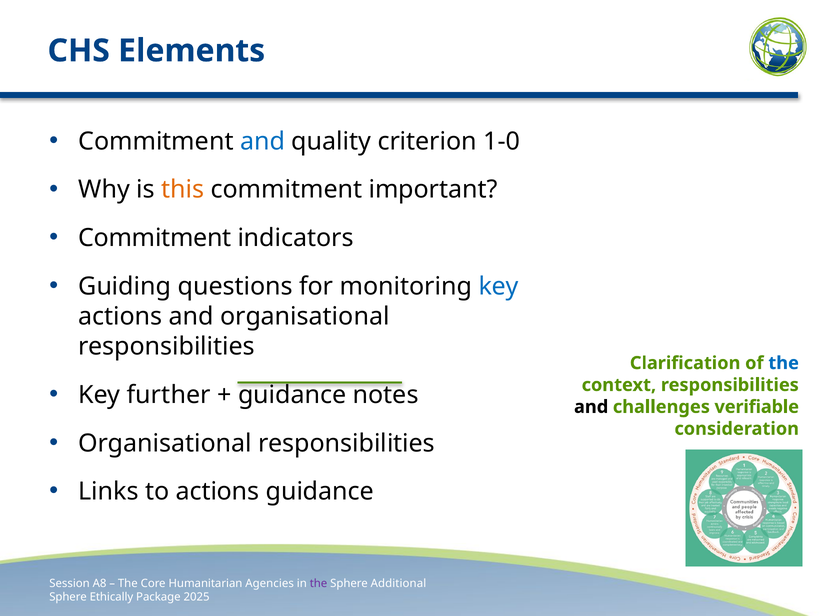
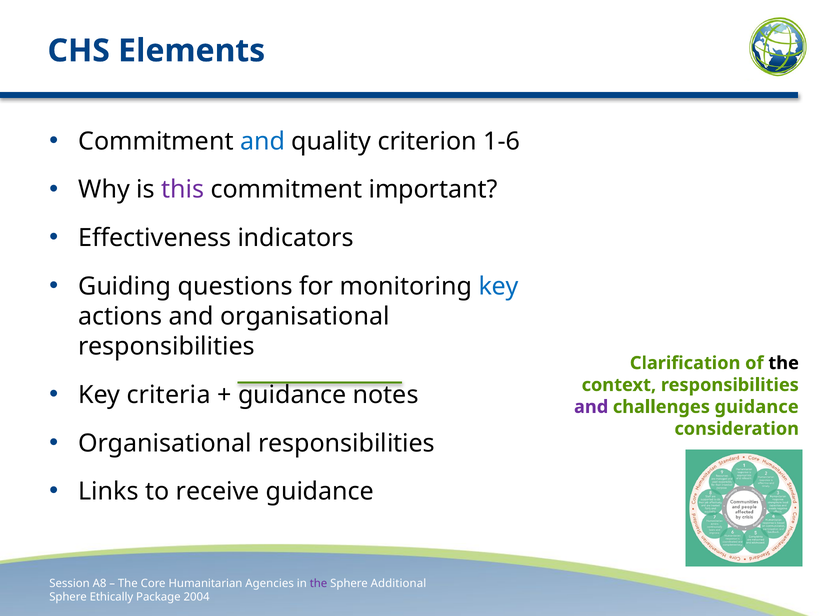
1-0: 1-0 -> 1-6
this colour: orange -> purple
Commitment at (155, 238): Commitment -> Effectiveness
the at (784, 363) colour: blue -> black
further: further -> criteria
and at (591, 407) colour: black -> purple
challenges verifiable: verifiable -> guidance
to actions: actions -> receive
2025: 2025 -> 2004
